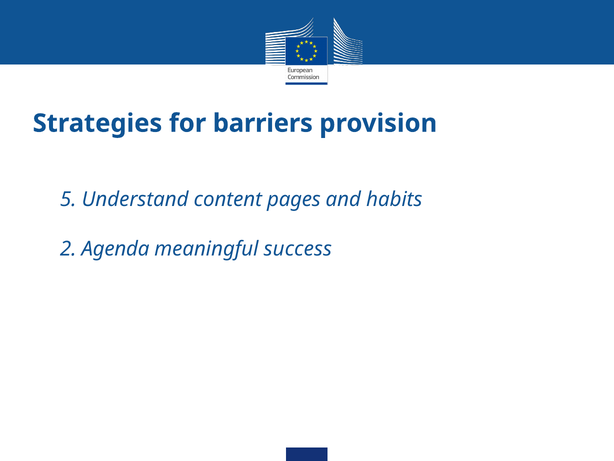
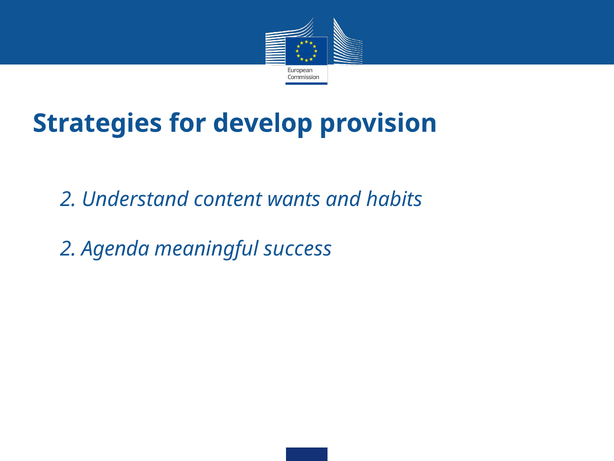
barriers: barriers -> develop
5 at (68, 199): 5 -> 2
pages: pages -> wants
